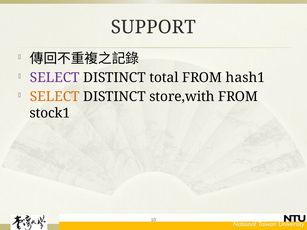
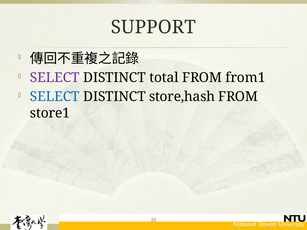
hash1: hash1 -> from1
SELECT at (55, 97) colour: orange -> blue
store,with: store,with -> store,hash
stock1: stock1 -> store1
